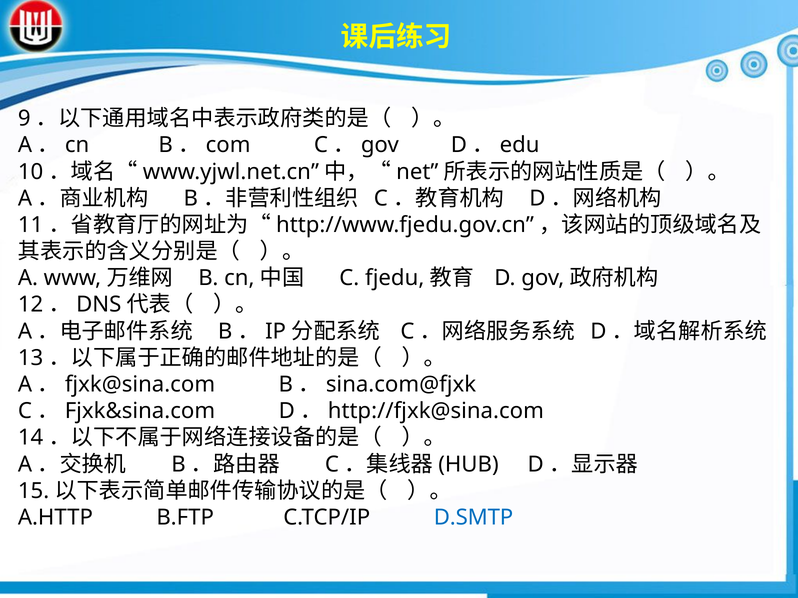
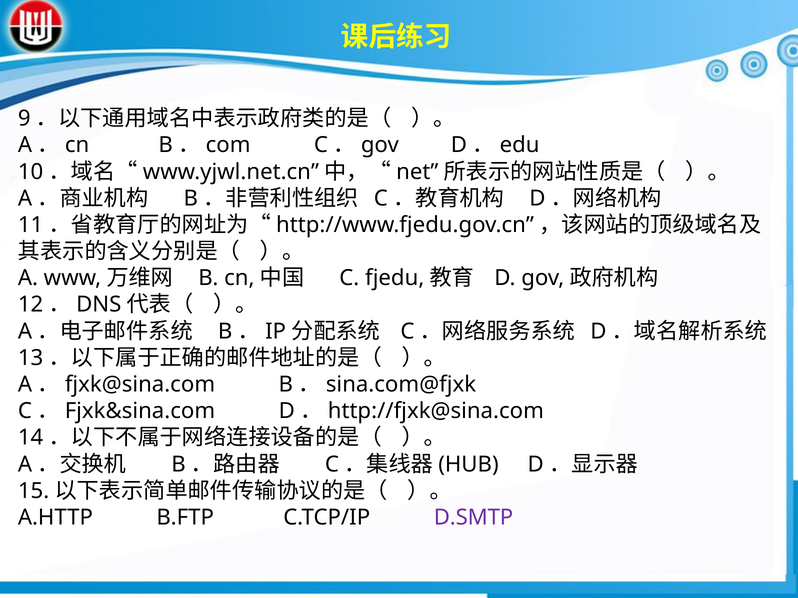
D.SMTP colour: blue -> purple
